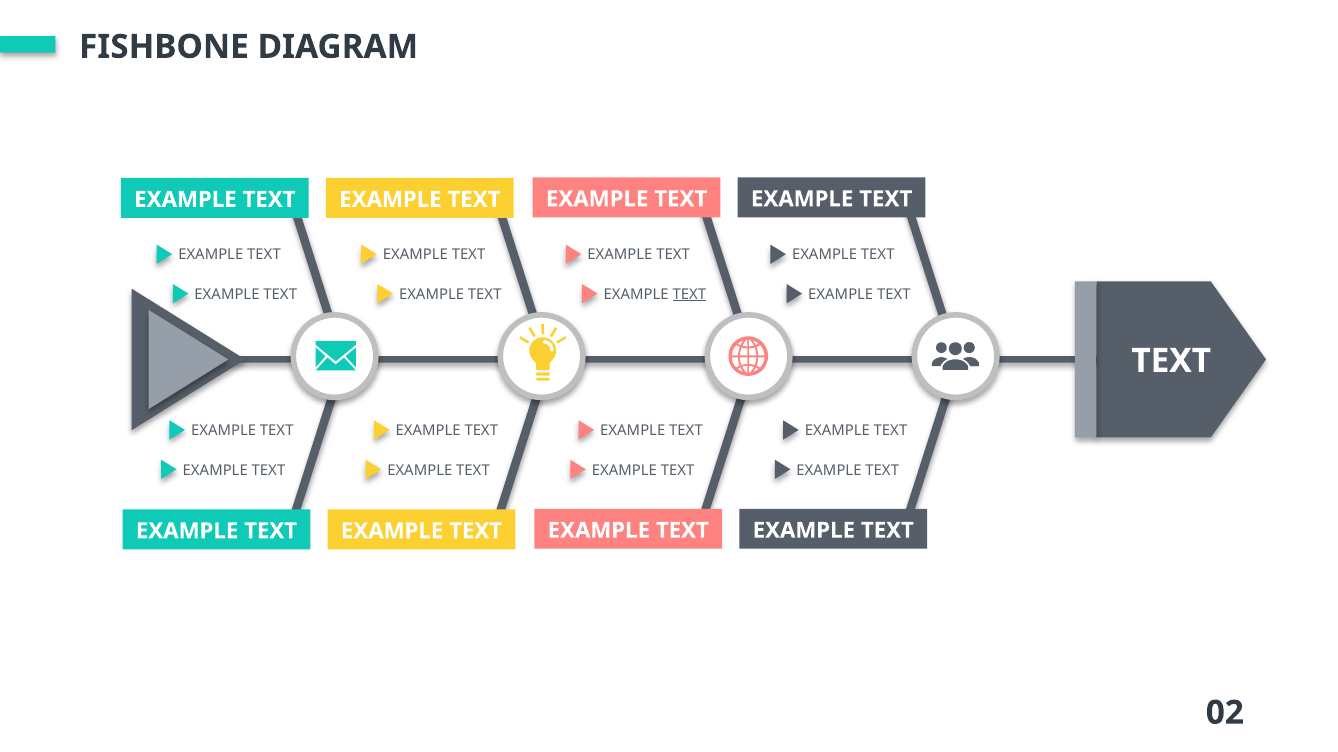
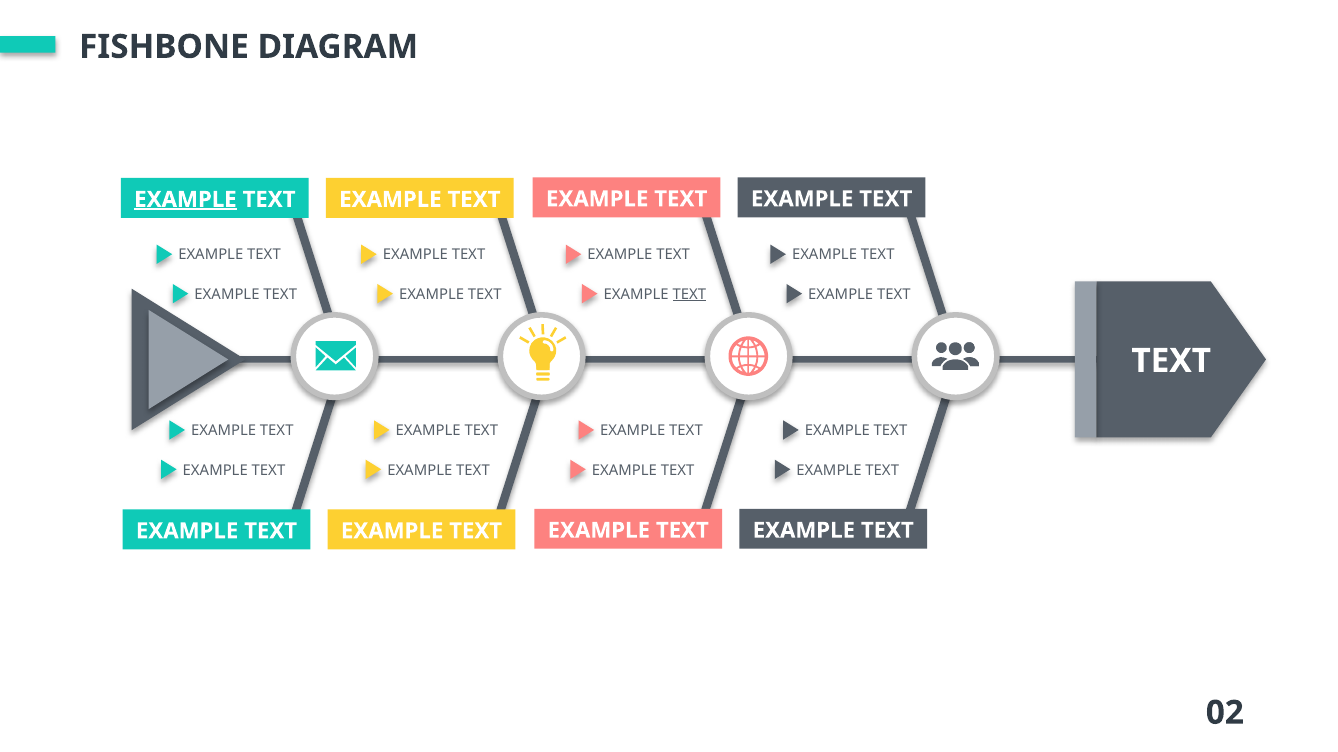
EXAMPLE at (185, 200) underline: none -> present
